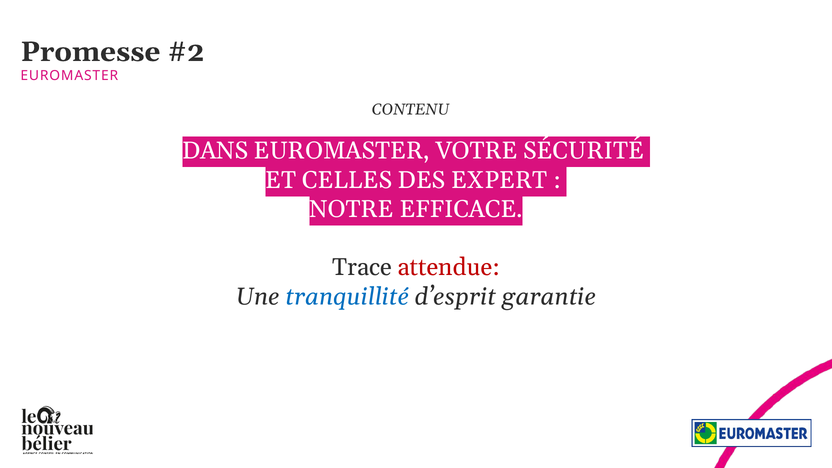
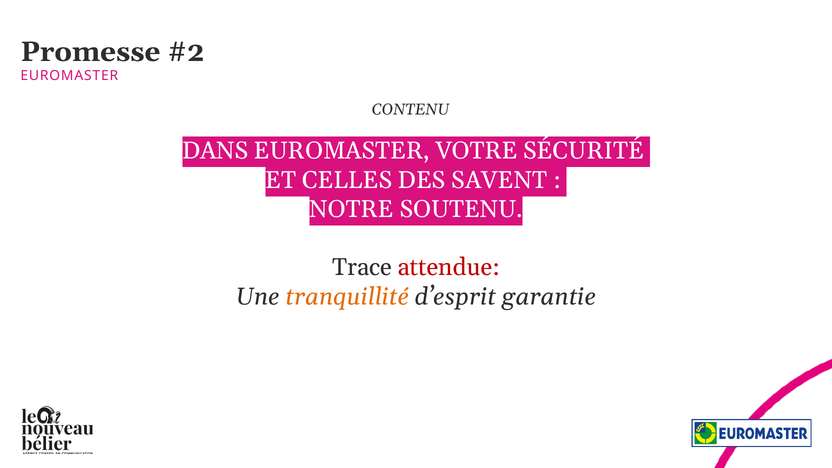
EXPERT: EXPERT -> SAVENT
EFFICACE: EFFICACE -> SOUTENU
tranquillité colour: blue -> orange
